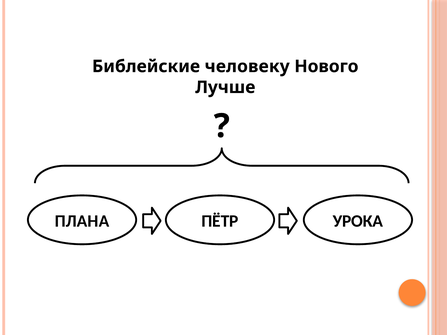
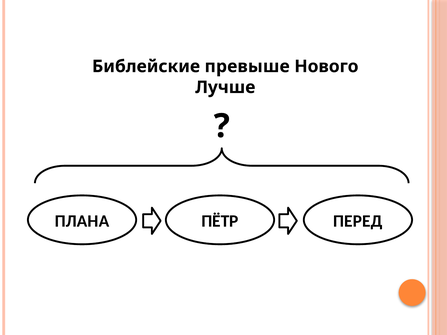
человеку: человеку -> превыше
УРОКА: УРОКА -> ПЕРЕД
